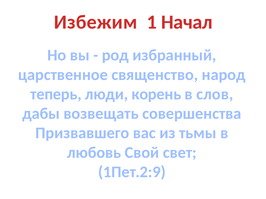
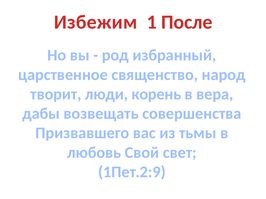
Начал: Начал -> После
теперь: теперь -> творит
слов: слов -> вера
